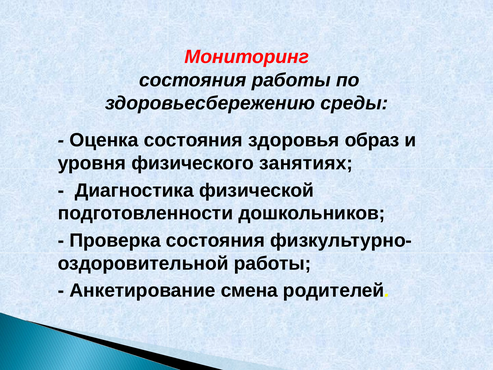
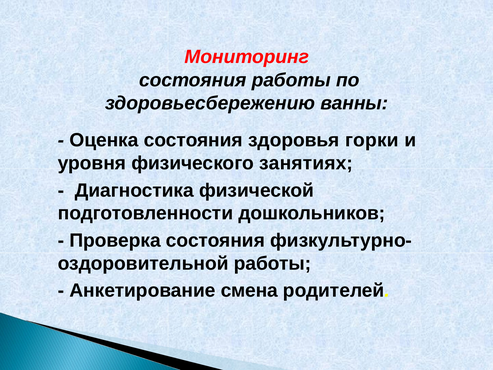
среды: среды -> ванны
образ: образ -> горки
